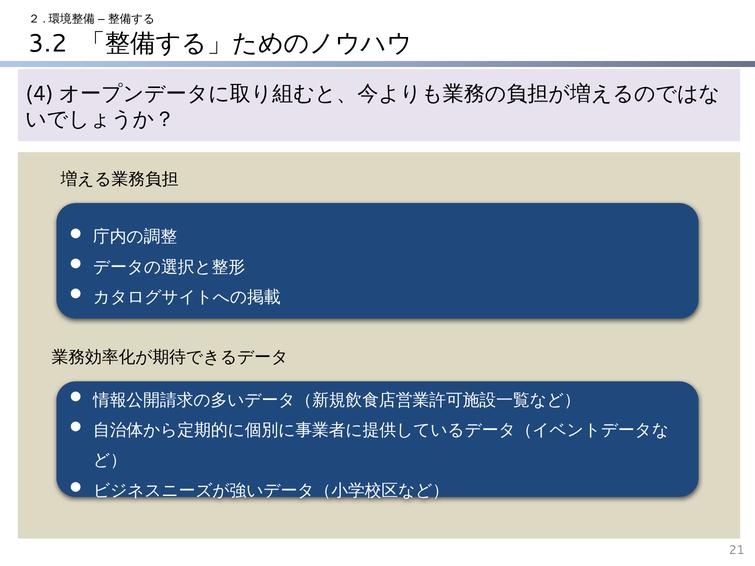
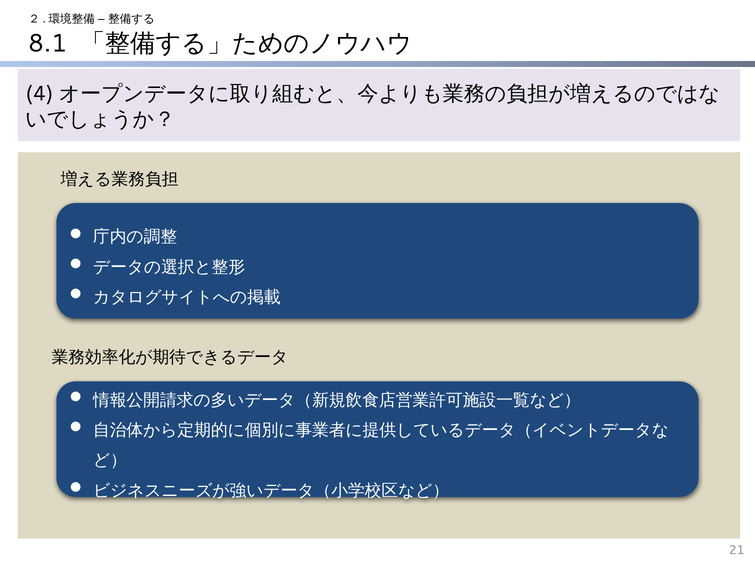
3.2: 3.2 -> 8.1
